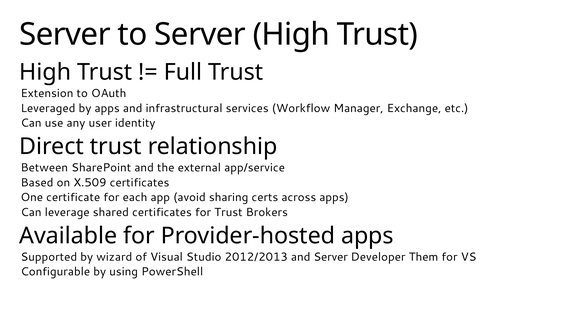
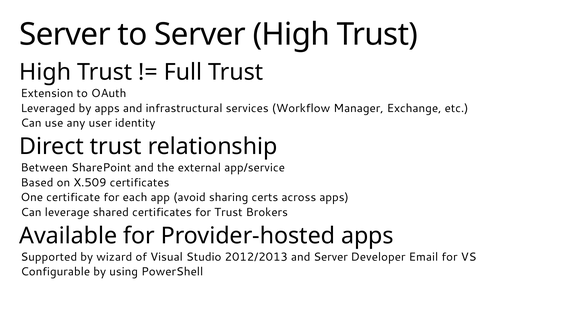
Them: Them -> Email
